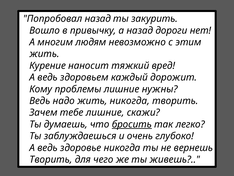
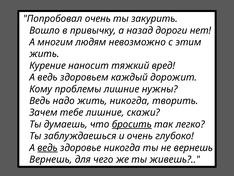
Попробовал назад: назад -> очень
ведь at (48, 147) underline: none -> present
Творить at (51, 159): Творить -> Вернешь
